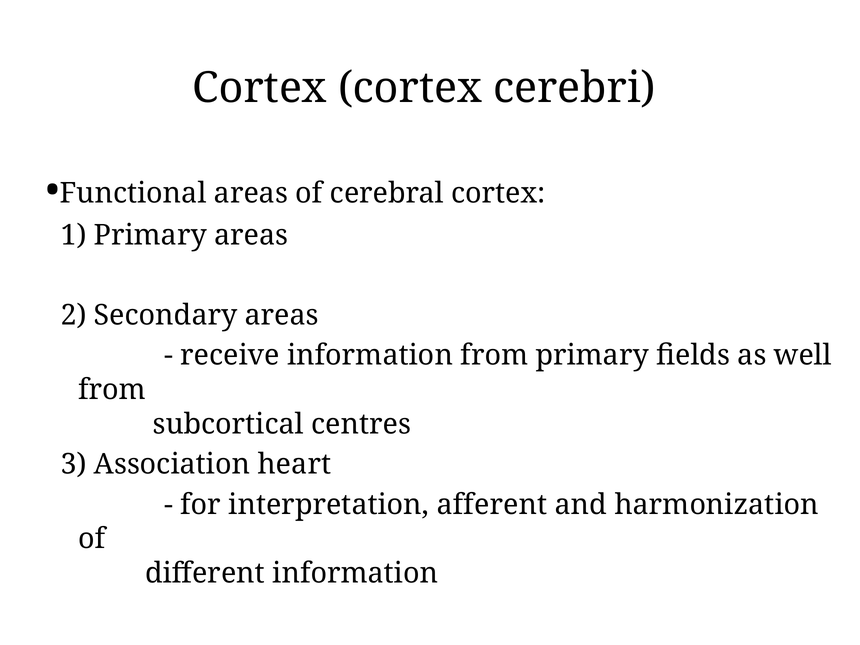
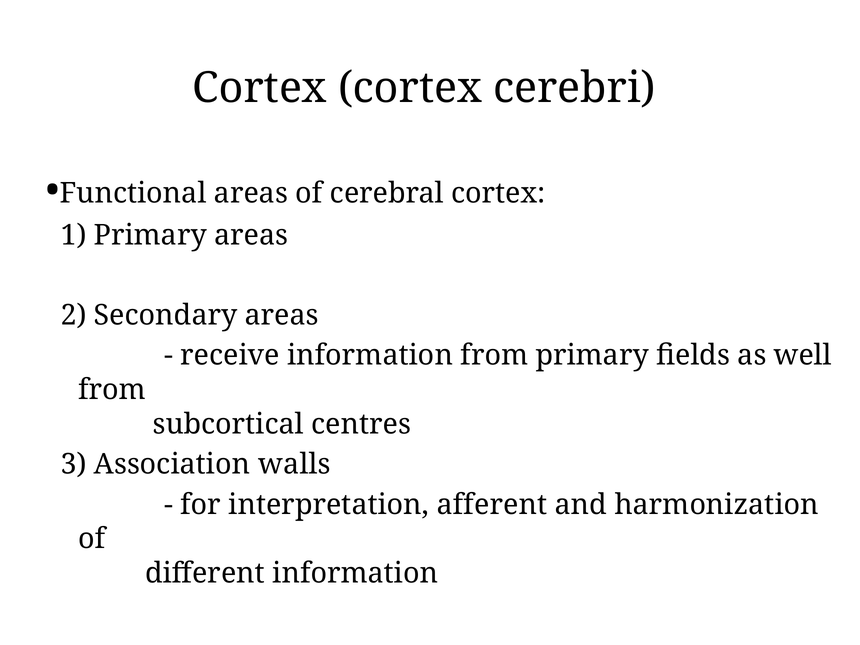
heart: heart -> walls
